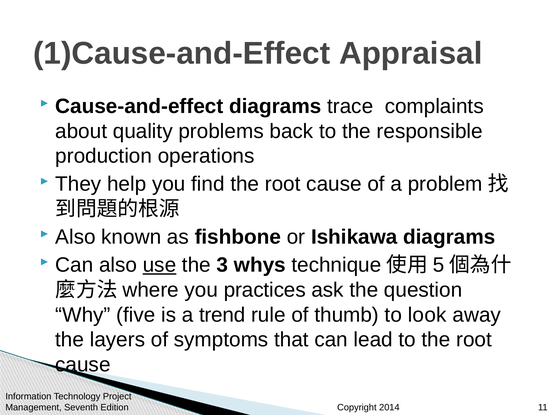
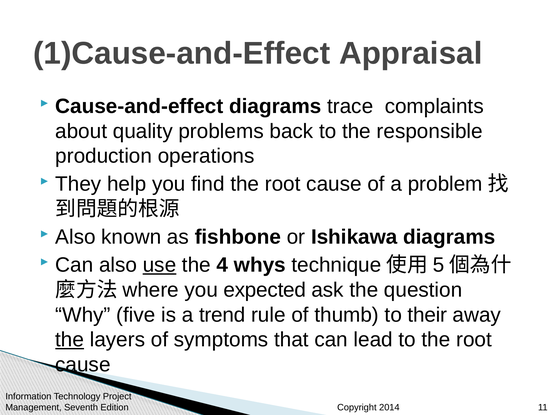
3: 3 -> 4
practices: practices -> expected
look: look -> their
the at (70, 340) underline: none -> present
